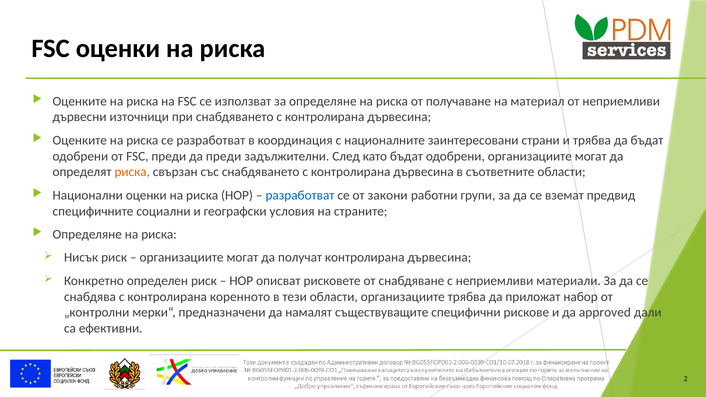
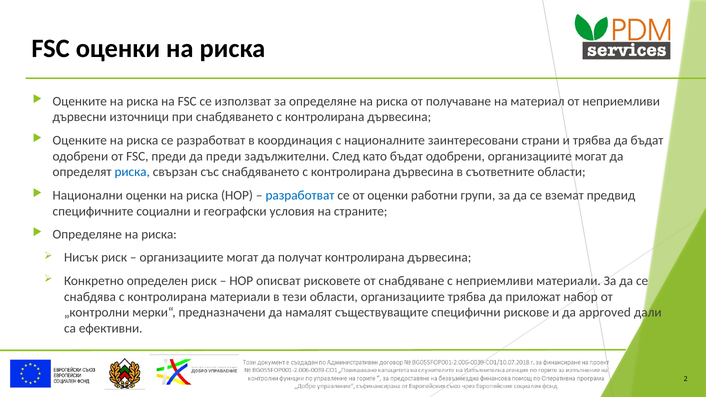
риска at (132, 172) colour: orange -> blue
от закони: закони -> оценки
контролирана коренното: коренното -> материали
